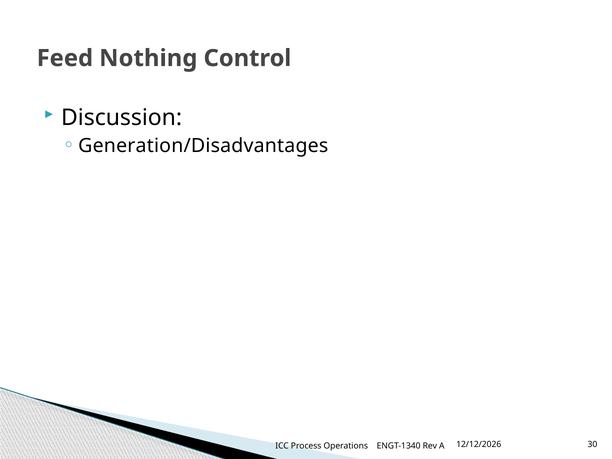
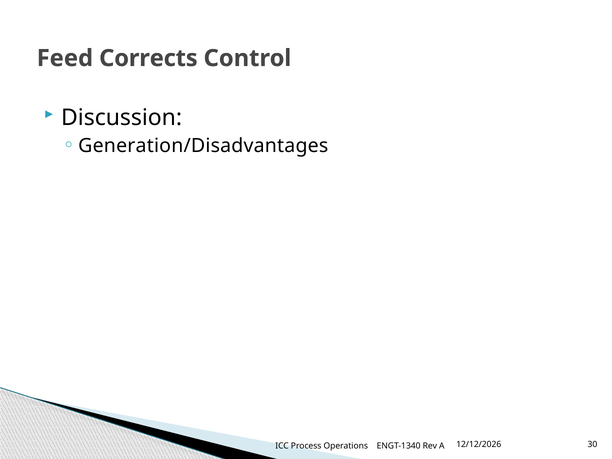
Nothing: Nothing -> Corrects
